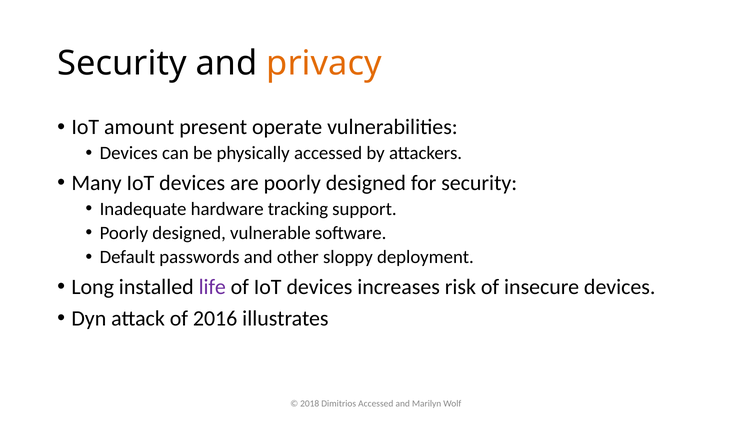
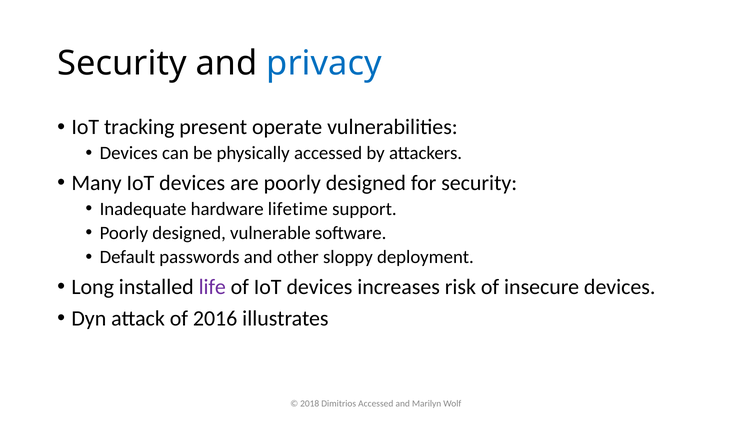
privacy colour: orange -> blue
amount: amount -> tracking
tracking: tracking -> lifetime
